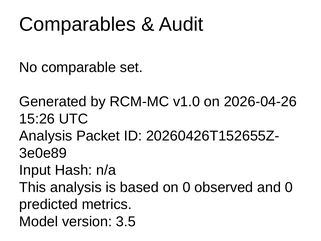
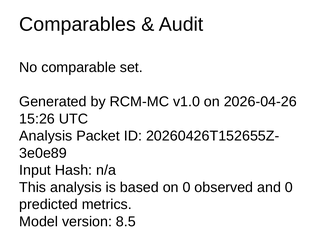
3.5: 3.5 -> 8.5
